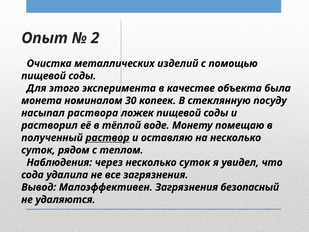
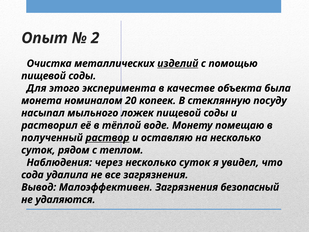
изделий underline: none -> present
30: 30 -> 20
раствора: раствора -> мыльного
